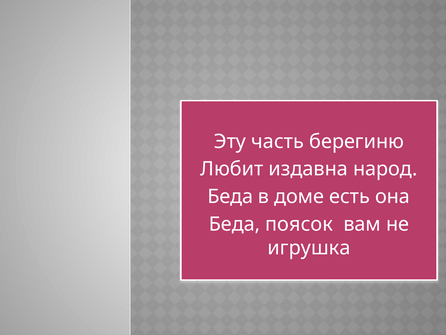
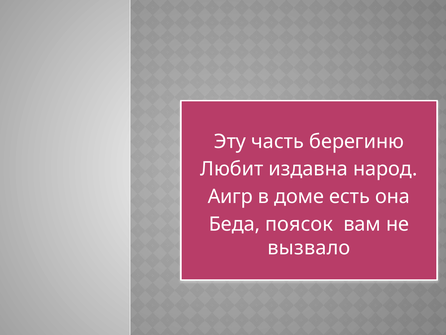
Беда at (230, 196): Беда -> Аигр
игрушка: игрушка -> вызвало
